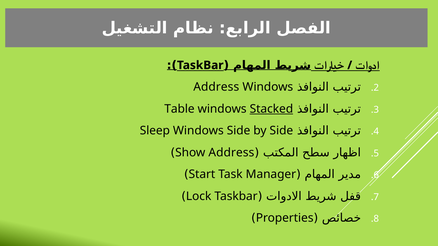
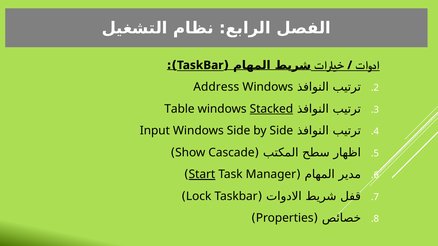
Sleep: Sleep -> Input
Show Address: Address -> Cascade
Start underline: none -> present
